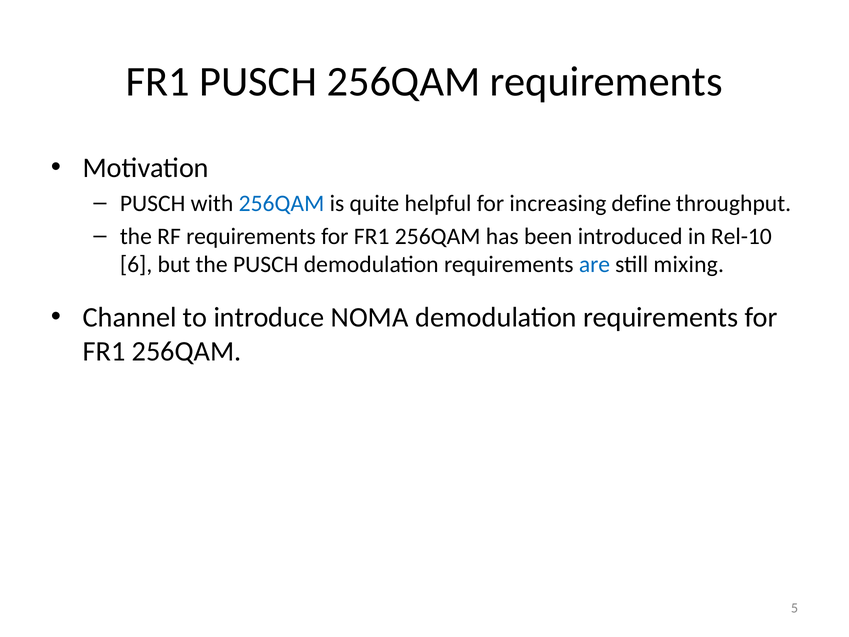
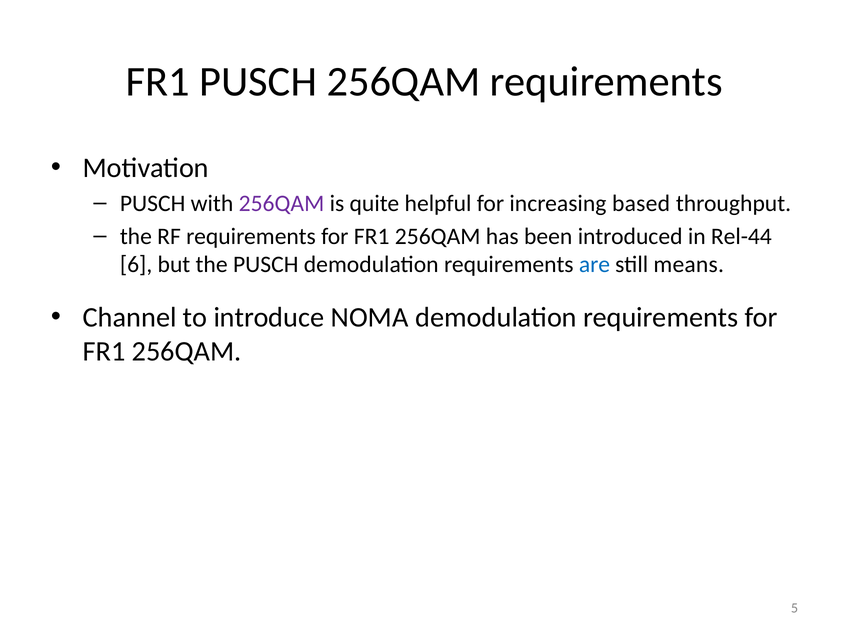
256QAM at (281, 203) colour: blue -> purple
define: define -> based
Rel-10: Rel-10 -> Rel-44
mixing: mixing -> means
